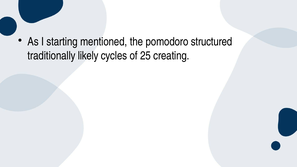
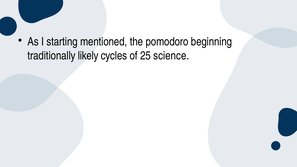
structured: structured -> beginning
creating: creating -> science
